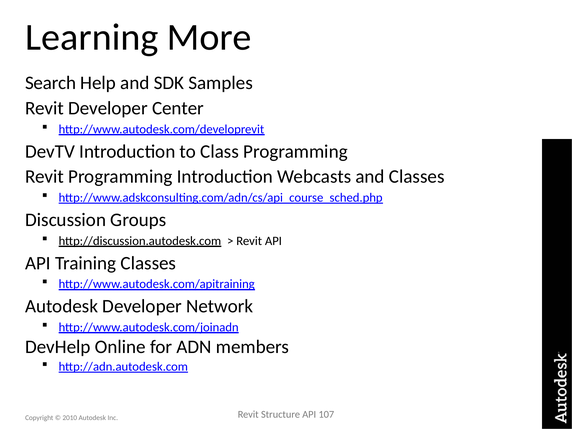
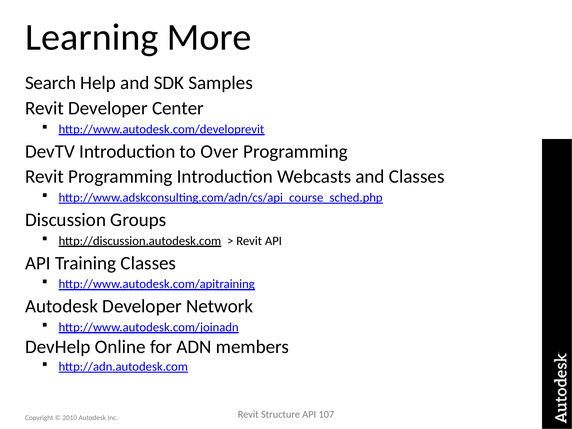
Class: Class -> Over
